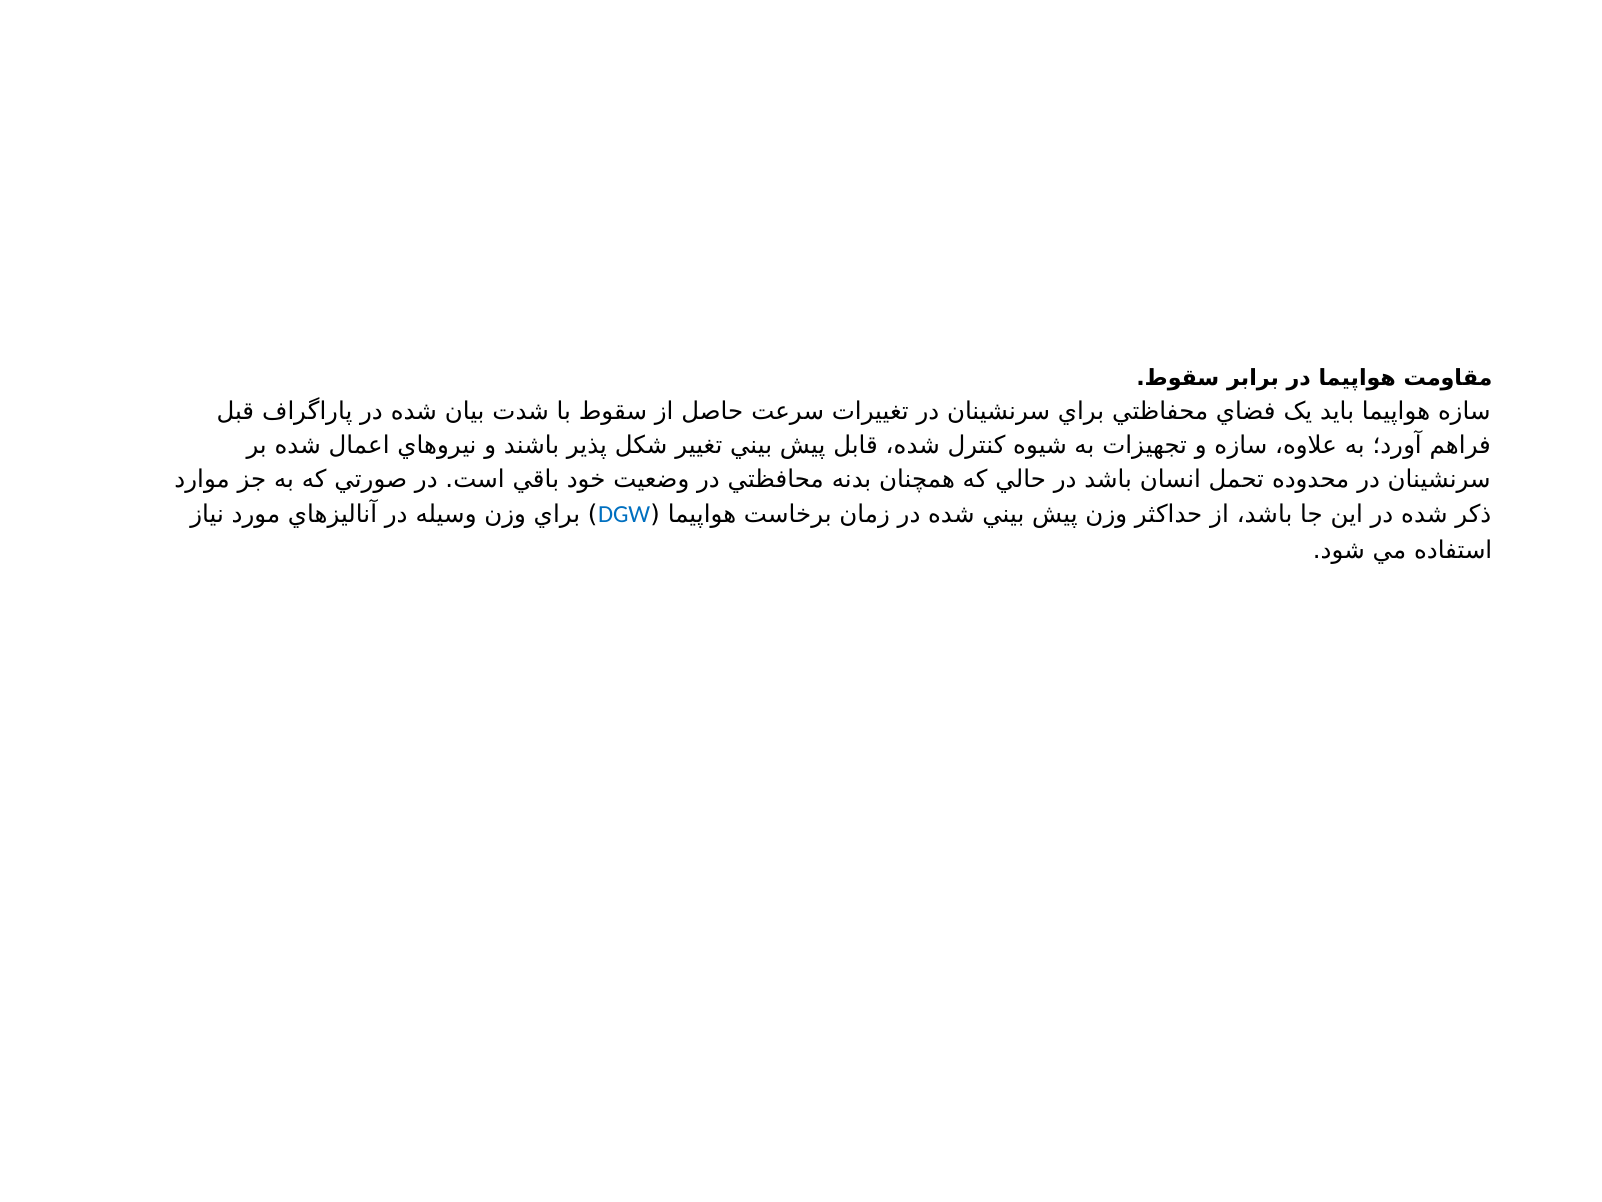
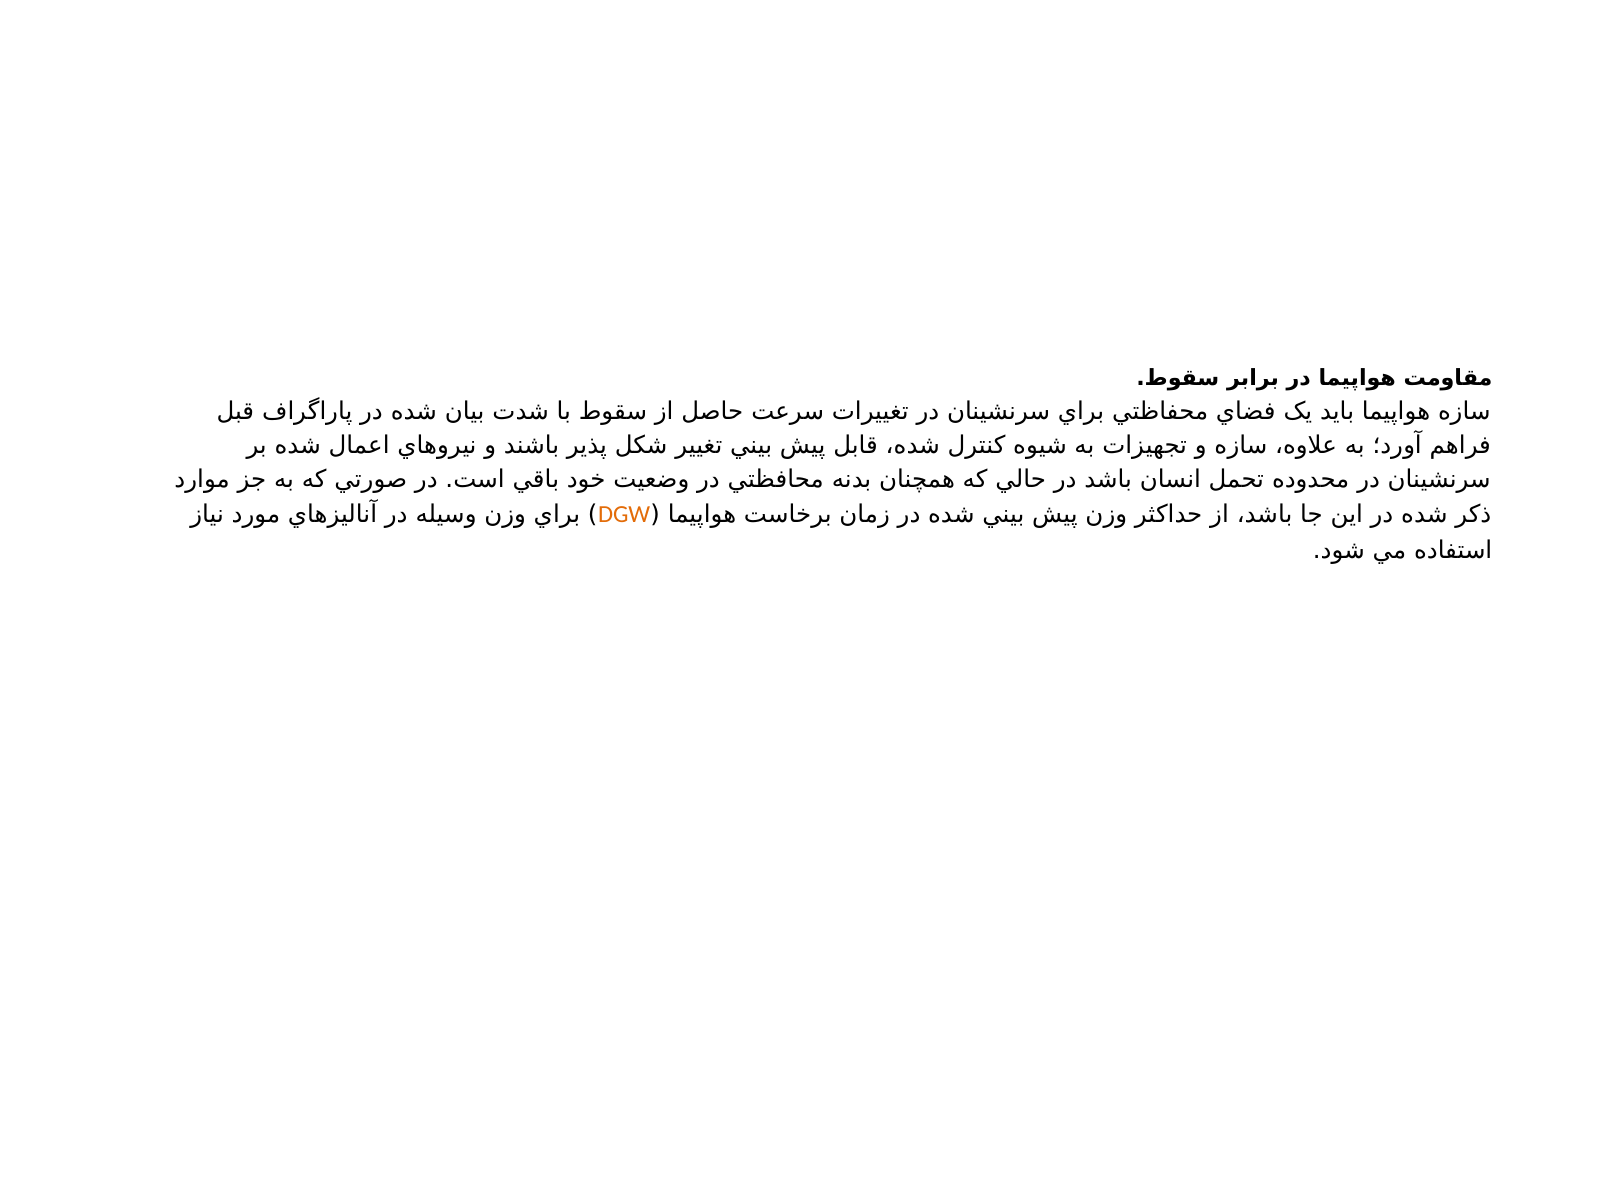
DGW colour: blue -> orange
